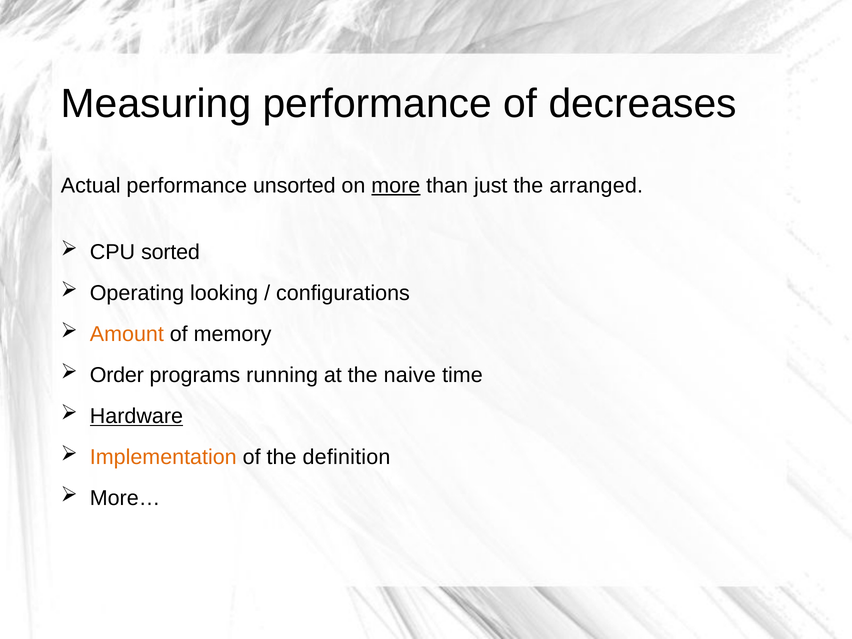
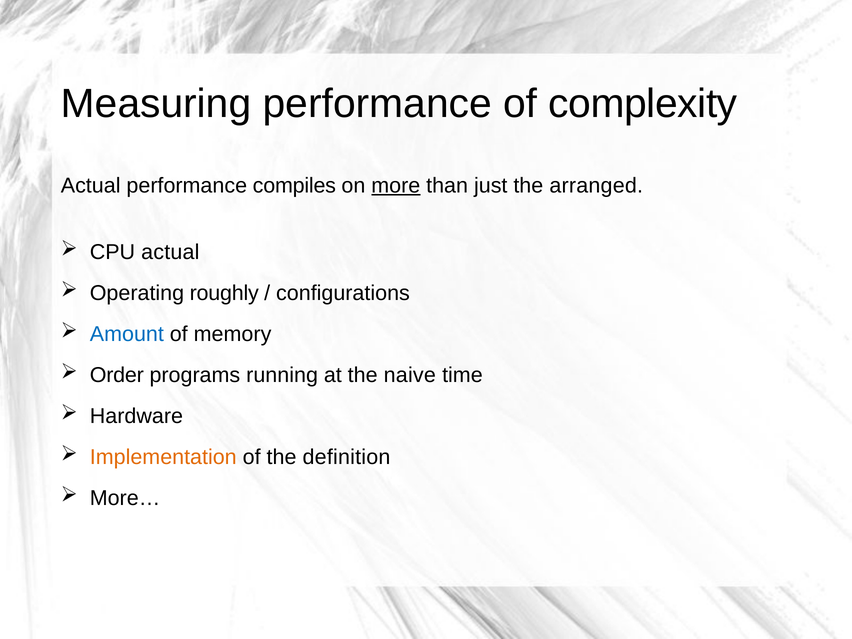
decreases: decreases -> complexity
unsorted: unsorted -> compiles
CPU sorted: sorted -> actual
looking: looking -> roughly
Amount colour: orange -> blue
Hardware underline: present -> none
